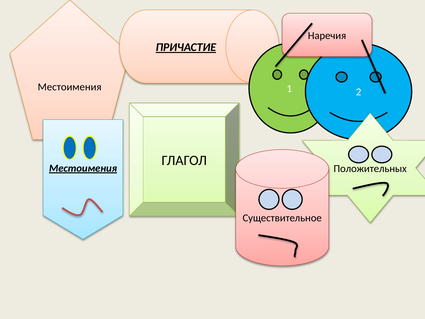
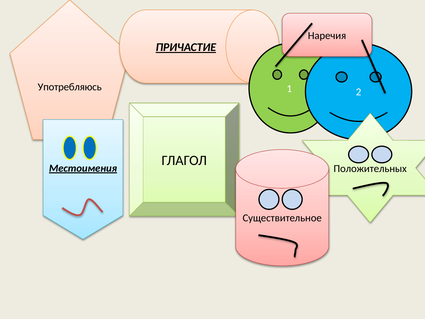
Местоимения at (70, 87): Местоимения -> Употребляюсь
